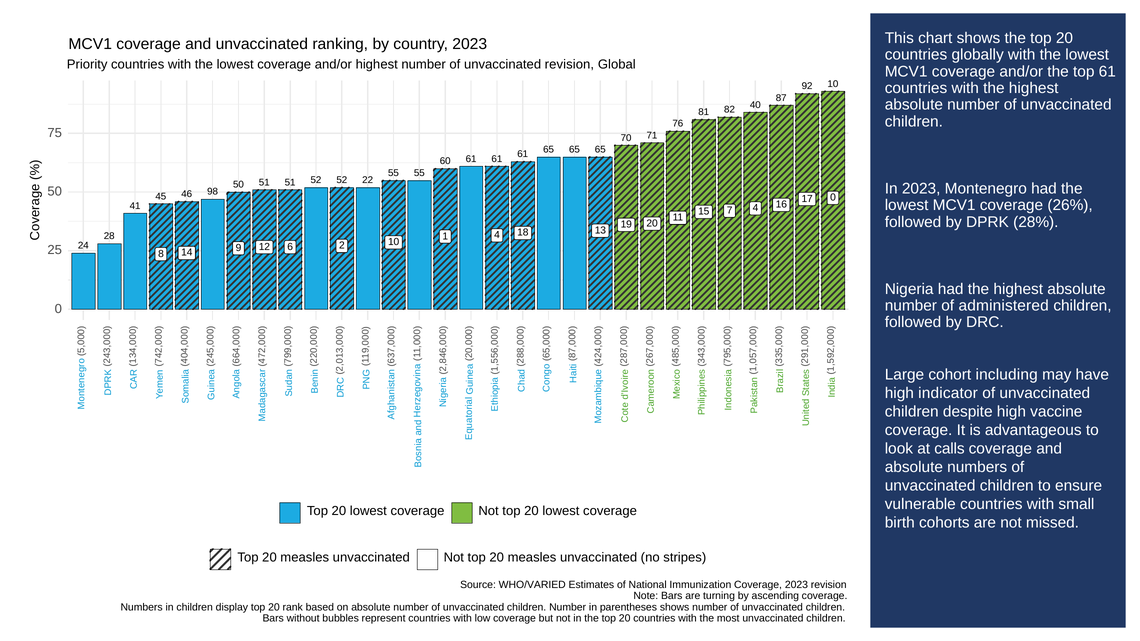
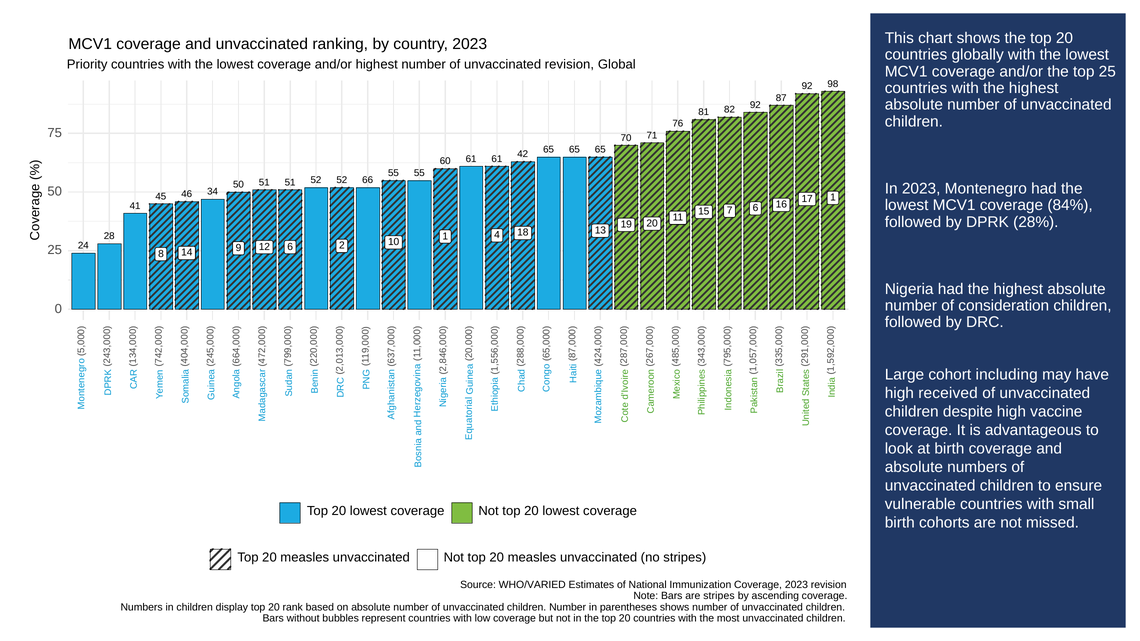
top 61: 61 -> 25
92 10: 10 -> 98
82 40: 40 -> 92
61 at (523, 154): 61 -> 42
22: 22 -> 66
98: 98 -> 34
17 0: 0 -> 1
26%: 26% -> 84%
15 7 4: 4 -> 6
administered: administered -> consideration
indicator: indicator -> received
at calls: calls -> birth
are turning: turning -> stripes
